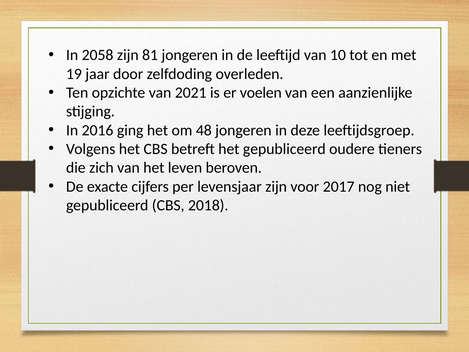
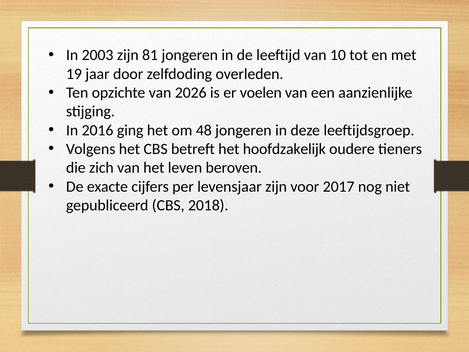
2058: 2058 -> 2003
2021: 2021 -> 2026
het gepubliceerd: gepubliceerd -> hoofdzakelijk
